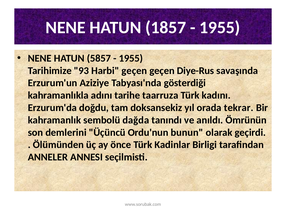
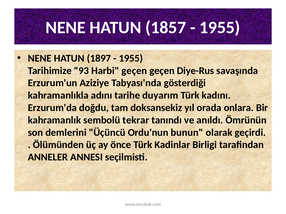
5857: 5857 -> 1897
taarruza: taarruza -> duyarım
tekrar: tekrar -> onlara
dağda: dağda -> tekrar
